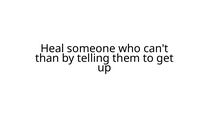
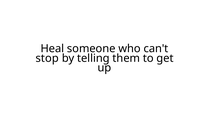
than: than -> stop
